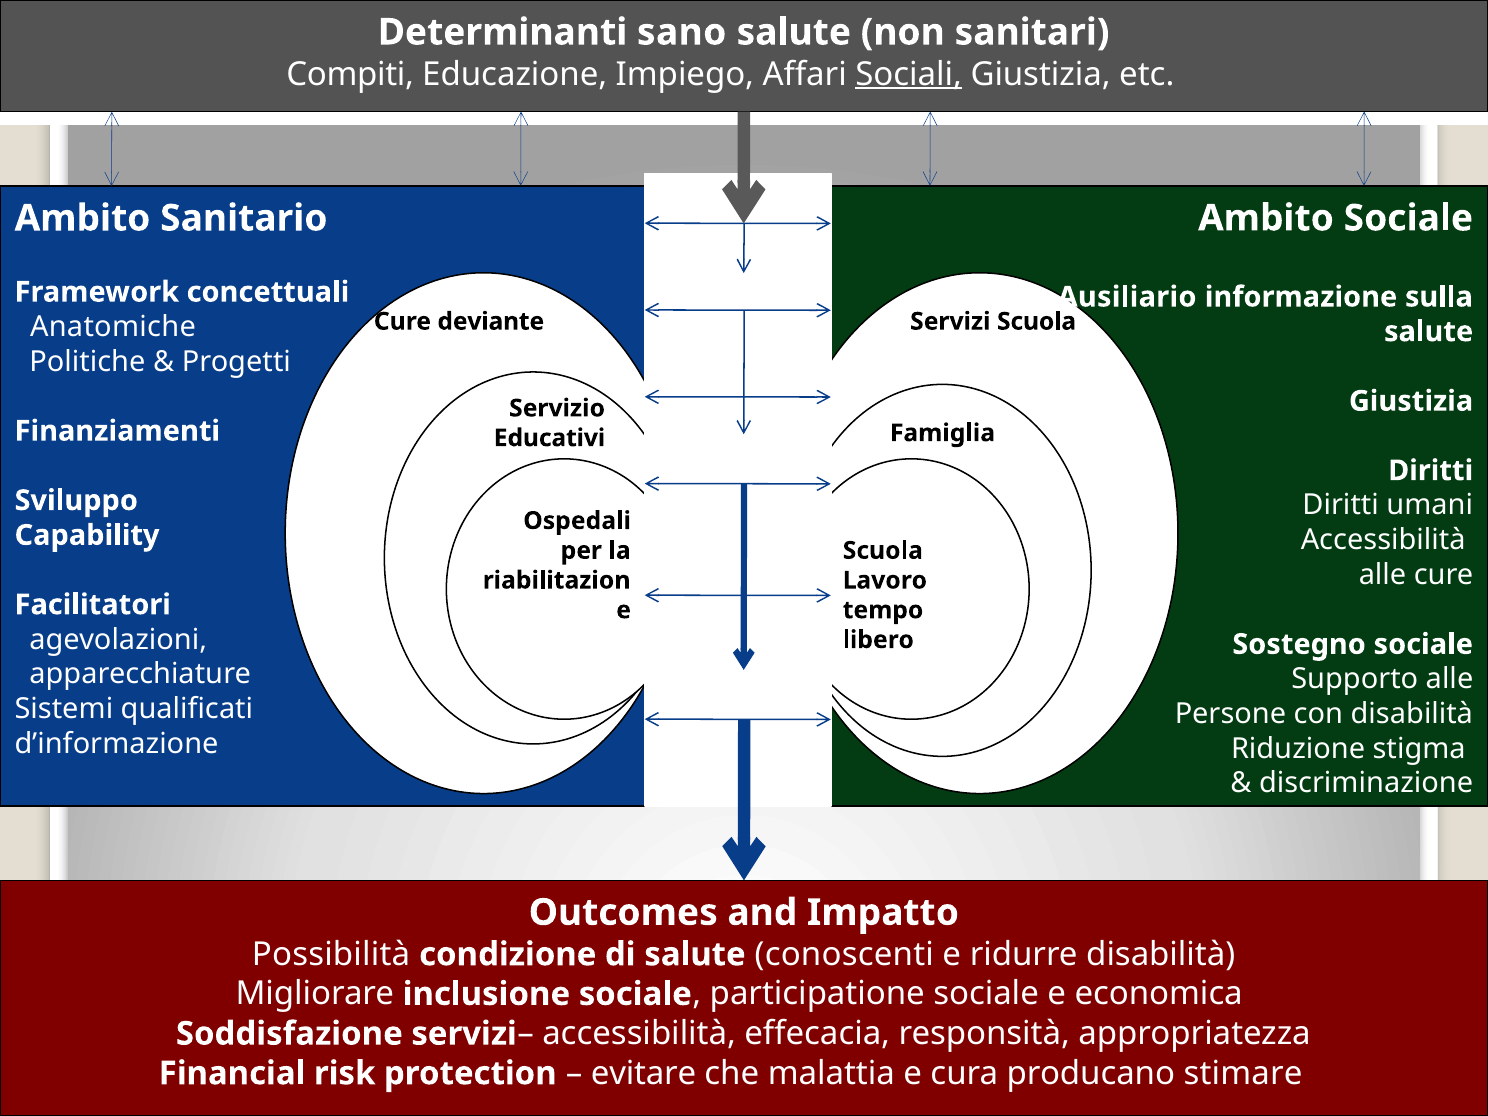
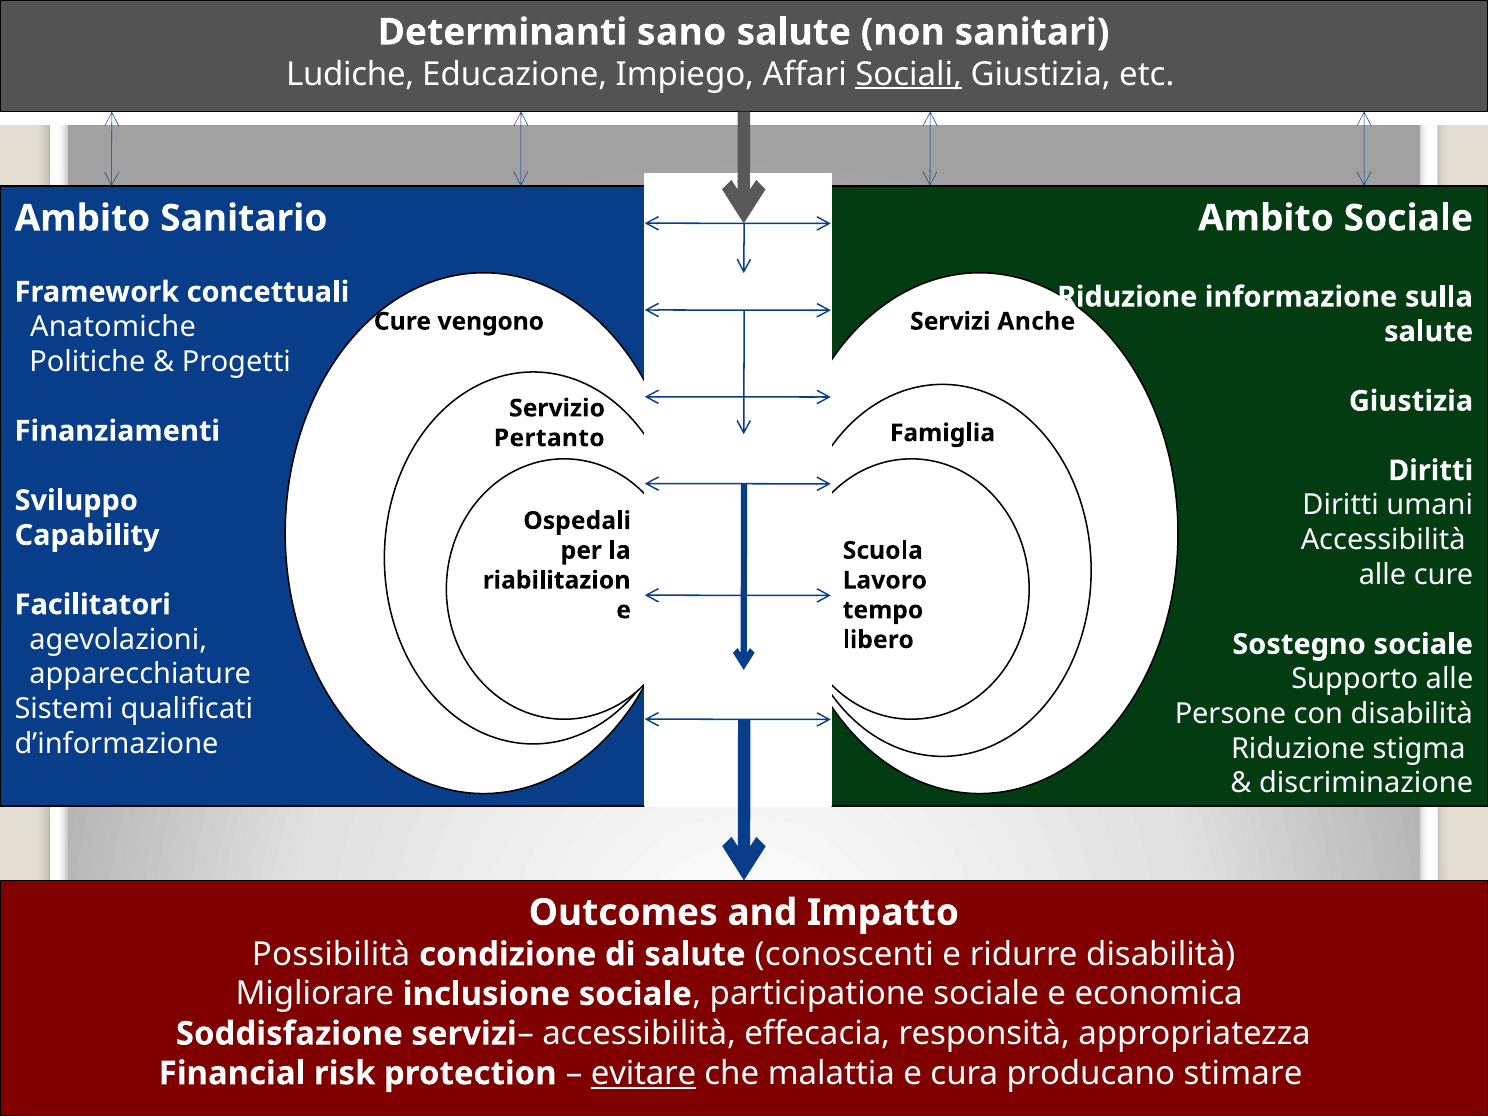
Compiti: Compiti -> Ludiche
Ausiliario at (1127, 297): Ausiliario -> Riduzione
deviante: deviante -> vengono
Servizi Scuola: Scuola -> Anche
Educativi: Educativi -> Pertanto
evitare underline: none -> present
